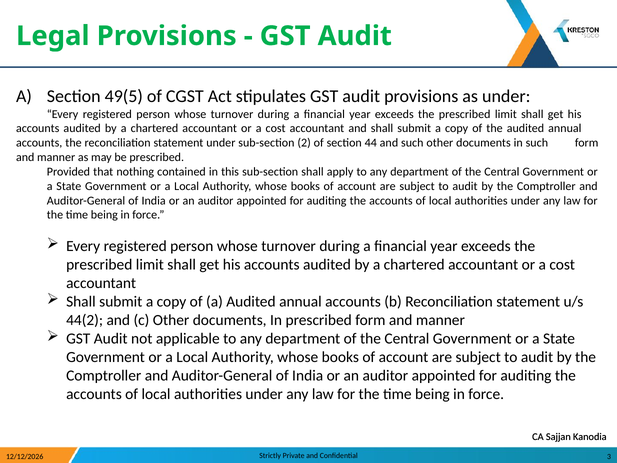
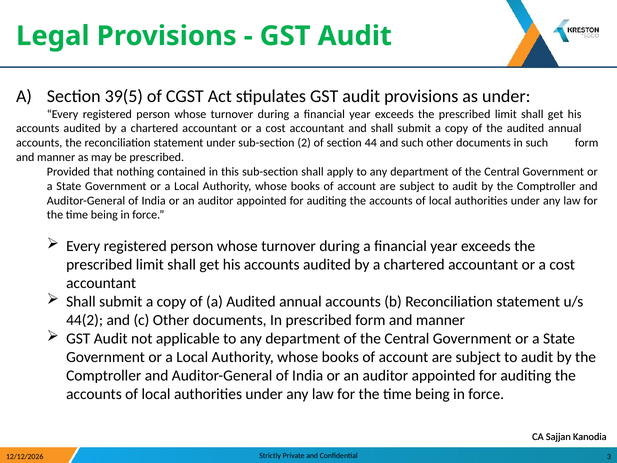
49(5: 49(5 -> 39(5
